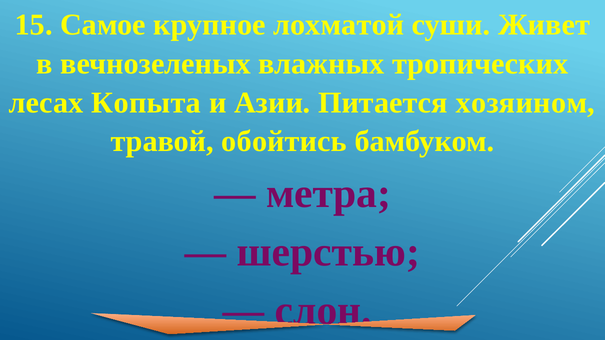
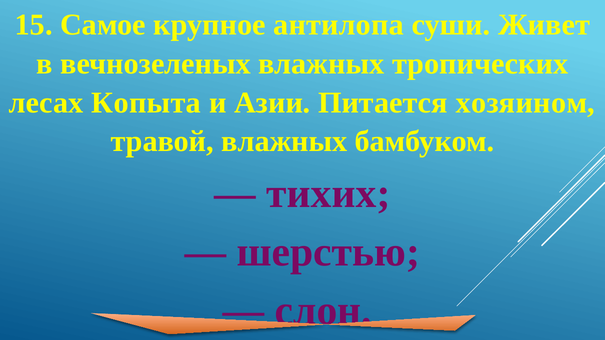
лохматой: лохматой -> антилопа
травой обойтись: обойтись -> влажных
метра: метра -> тихих
